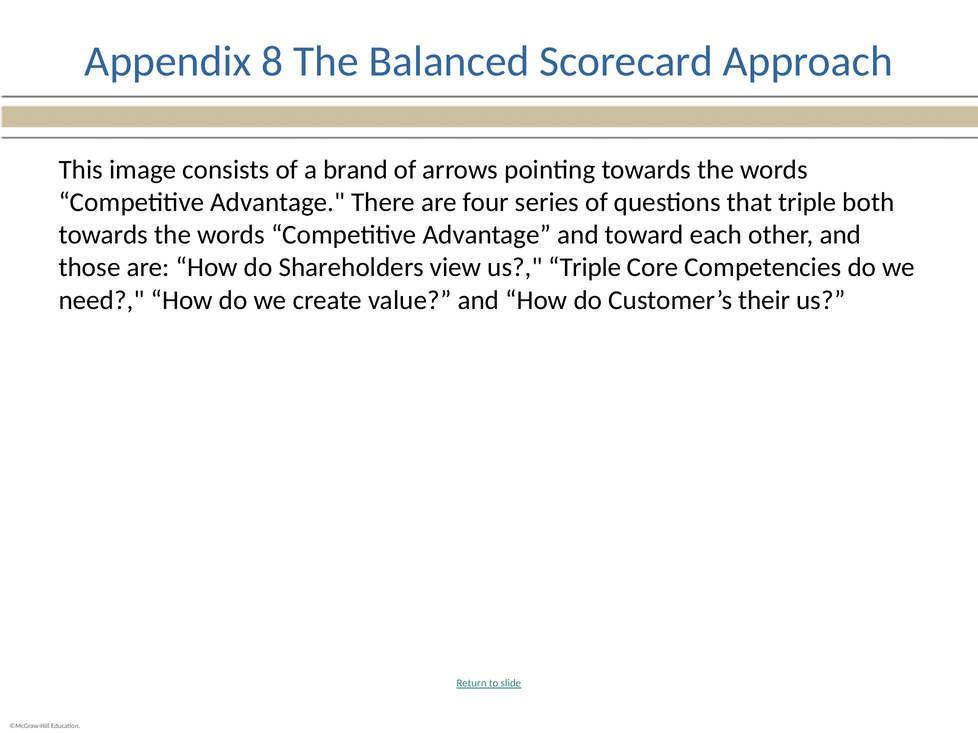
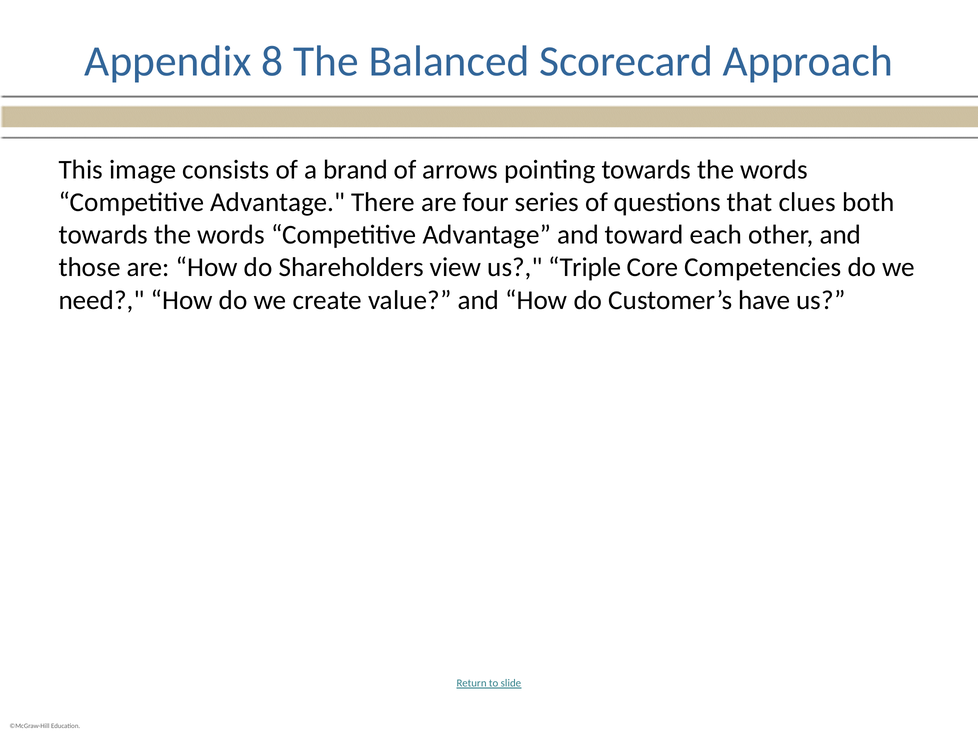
that triple: triple -> clues
their: their -> have
